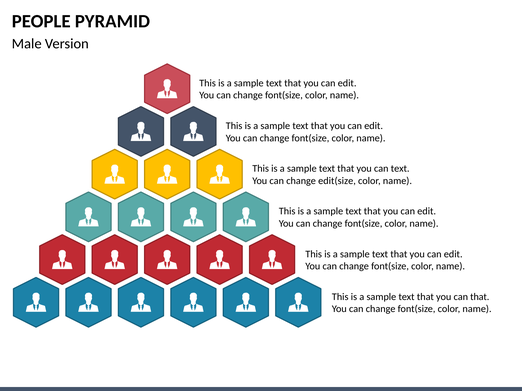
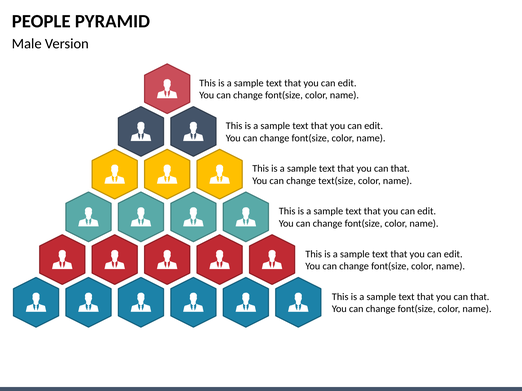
text at (400, 169): text -> that
edit(size: edit(size -> text(size
